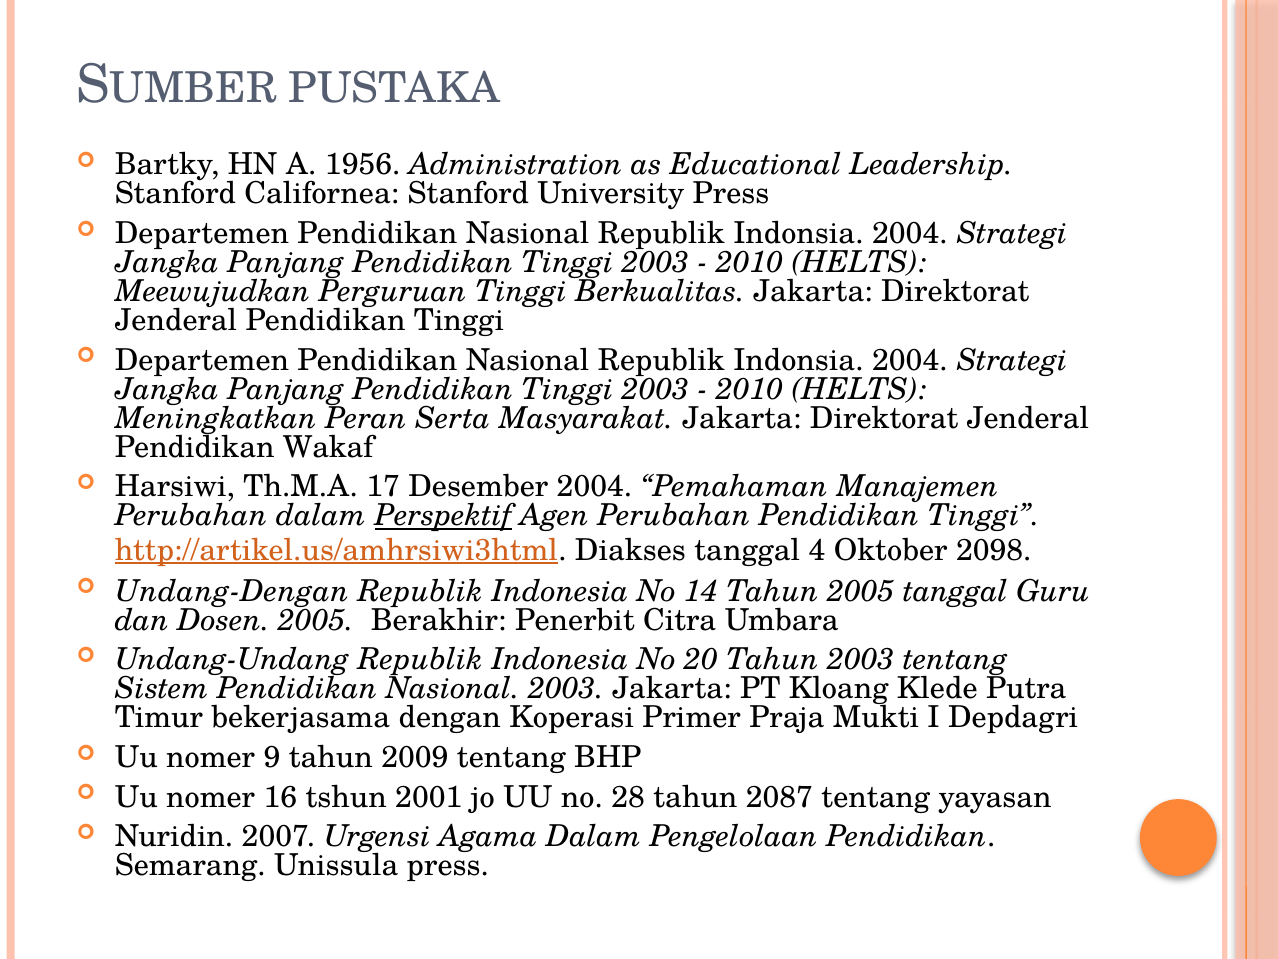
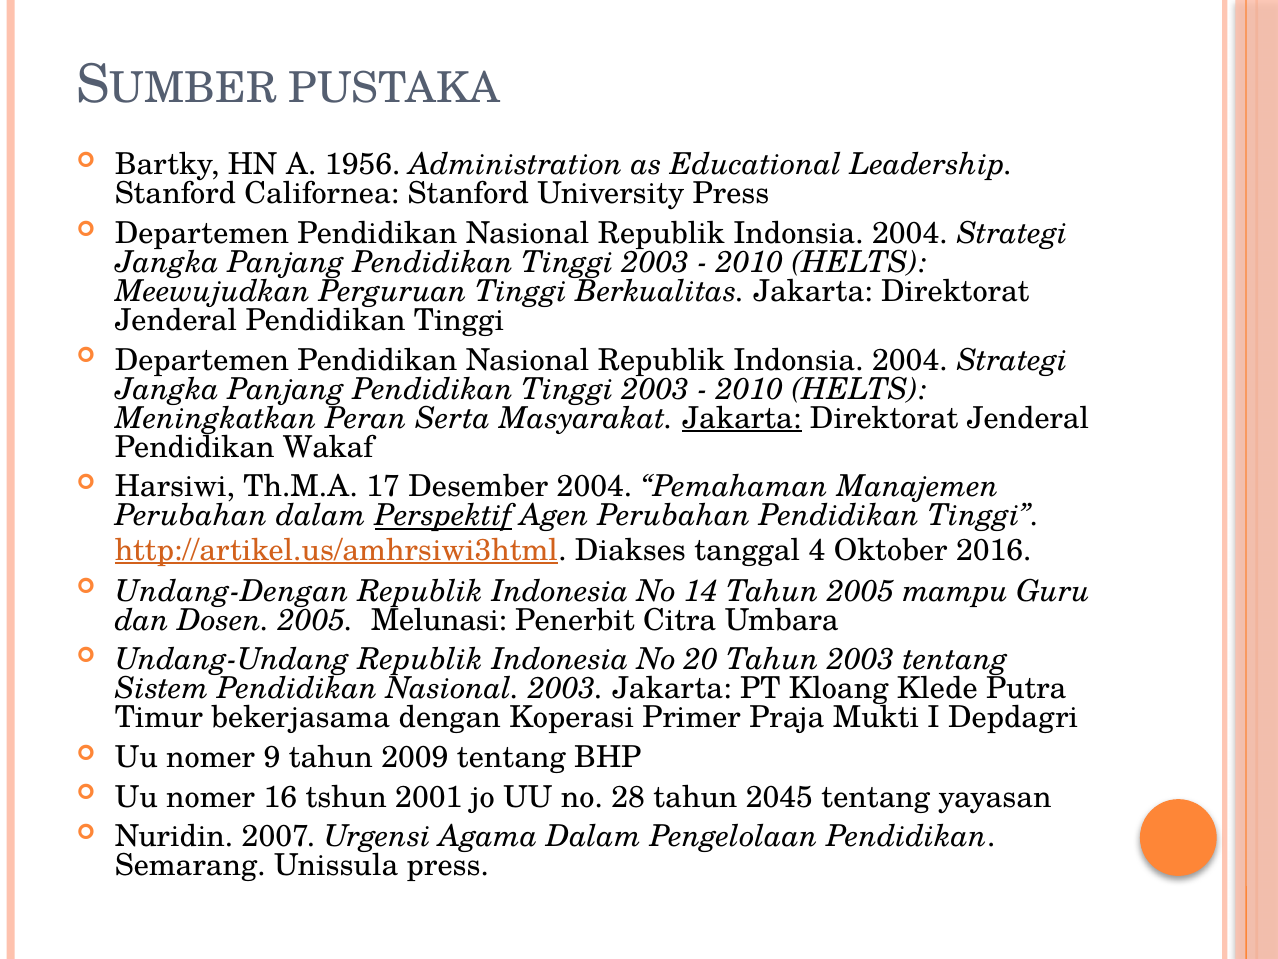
Jakarta at (742, 418) underline: none -> present
2098: 2098 -> 2016
2005 tanggal: tanggal -> mampu
Berakhir: Berakhir -> Melunasi
2087: 2087 -> 2045
